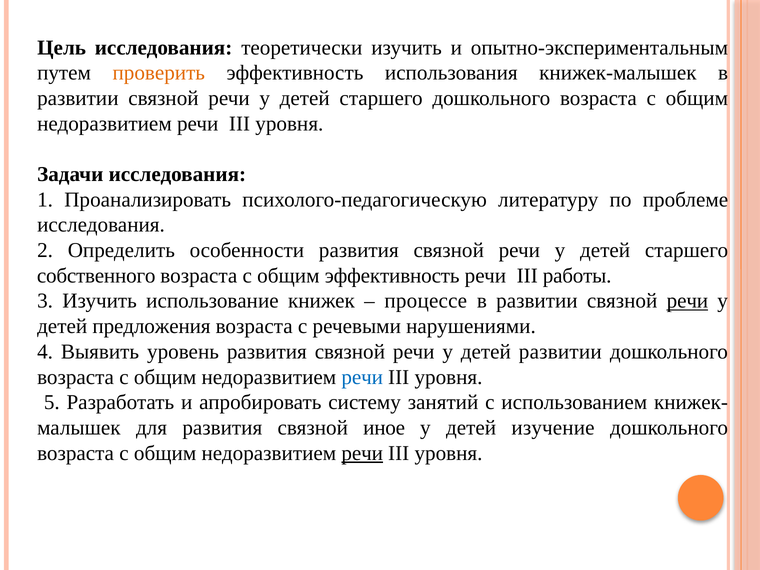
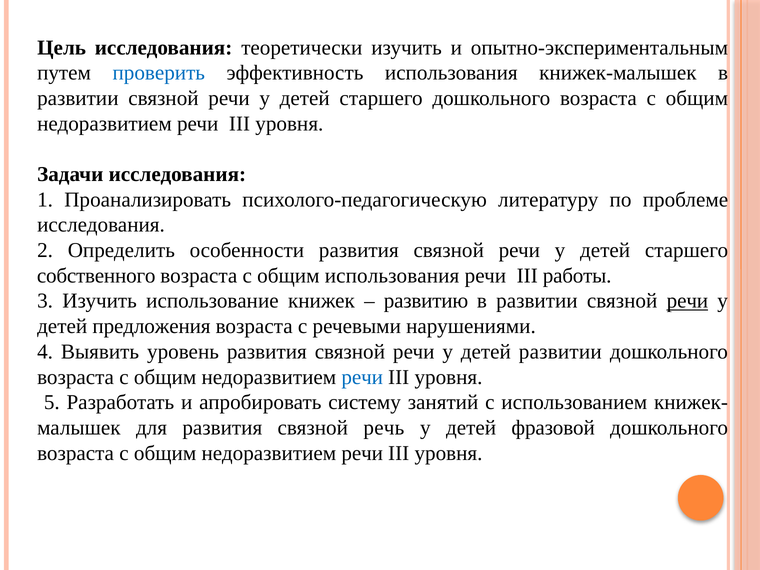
проверить colour: orange -> blue
общим эффективность: эффективность -> использования
процессе: процессе -> развитию
иное: иное -> речь
изучение: изучение -> фразовой
речи at (362, 453) underline: present -> none
